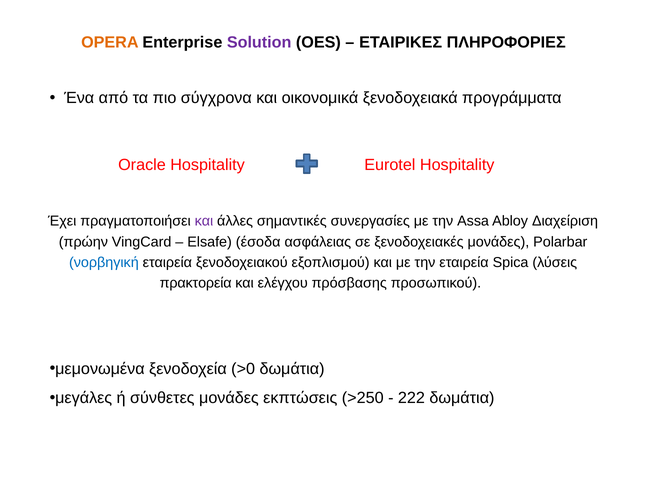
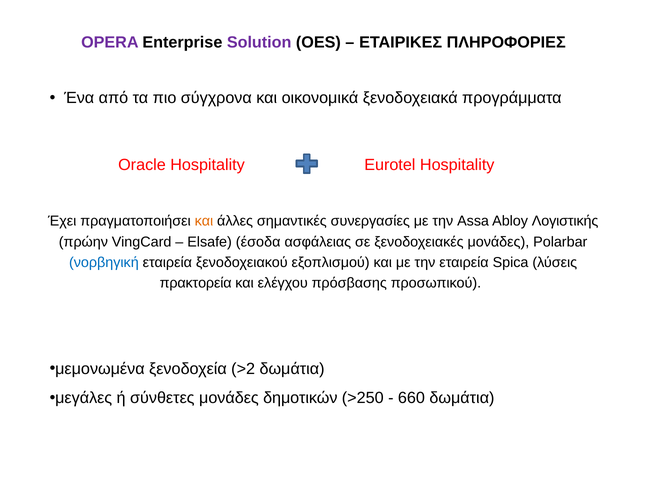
OPERA colour: orange -> purple
και at (204, 221) colour: purple -> orange
Διαχείριση: Διαχείριση -> Λογιστικής
>0: >0 -> >2
εκπτώσεις: εκπτώσεις -> δημοτικών
222: 222 -> 660
